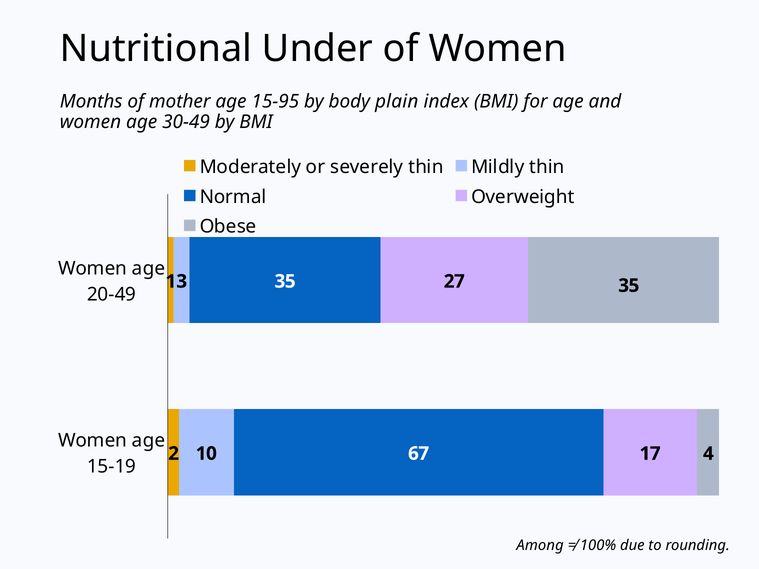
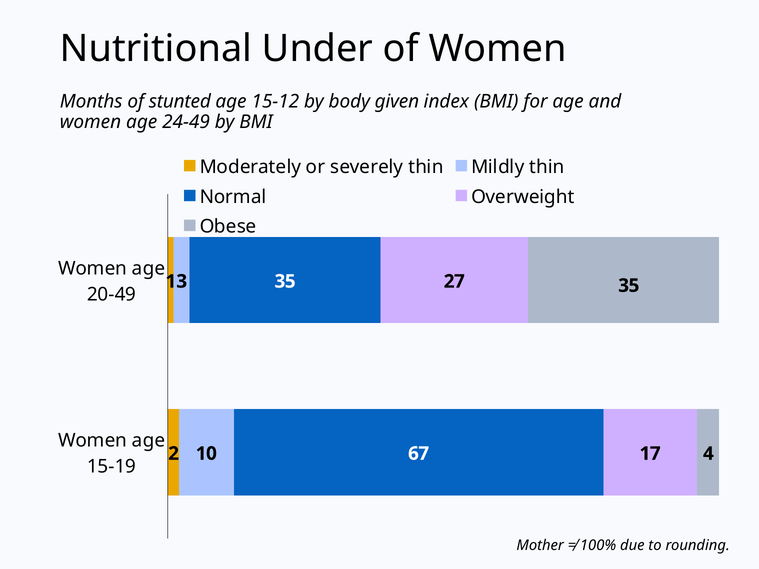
mother: mother -> stunted
15-95: 15-95 -> 15-12
plain: plain -> given
30-49: 30-49 -> 24-49
Among: Among -> Mother
